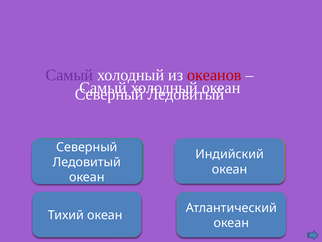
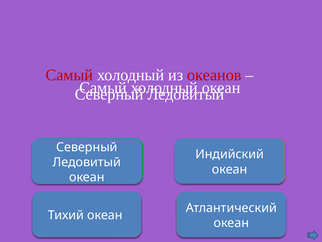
Самый at (69, 75) colour: purple -> red
